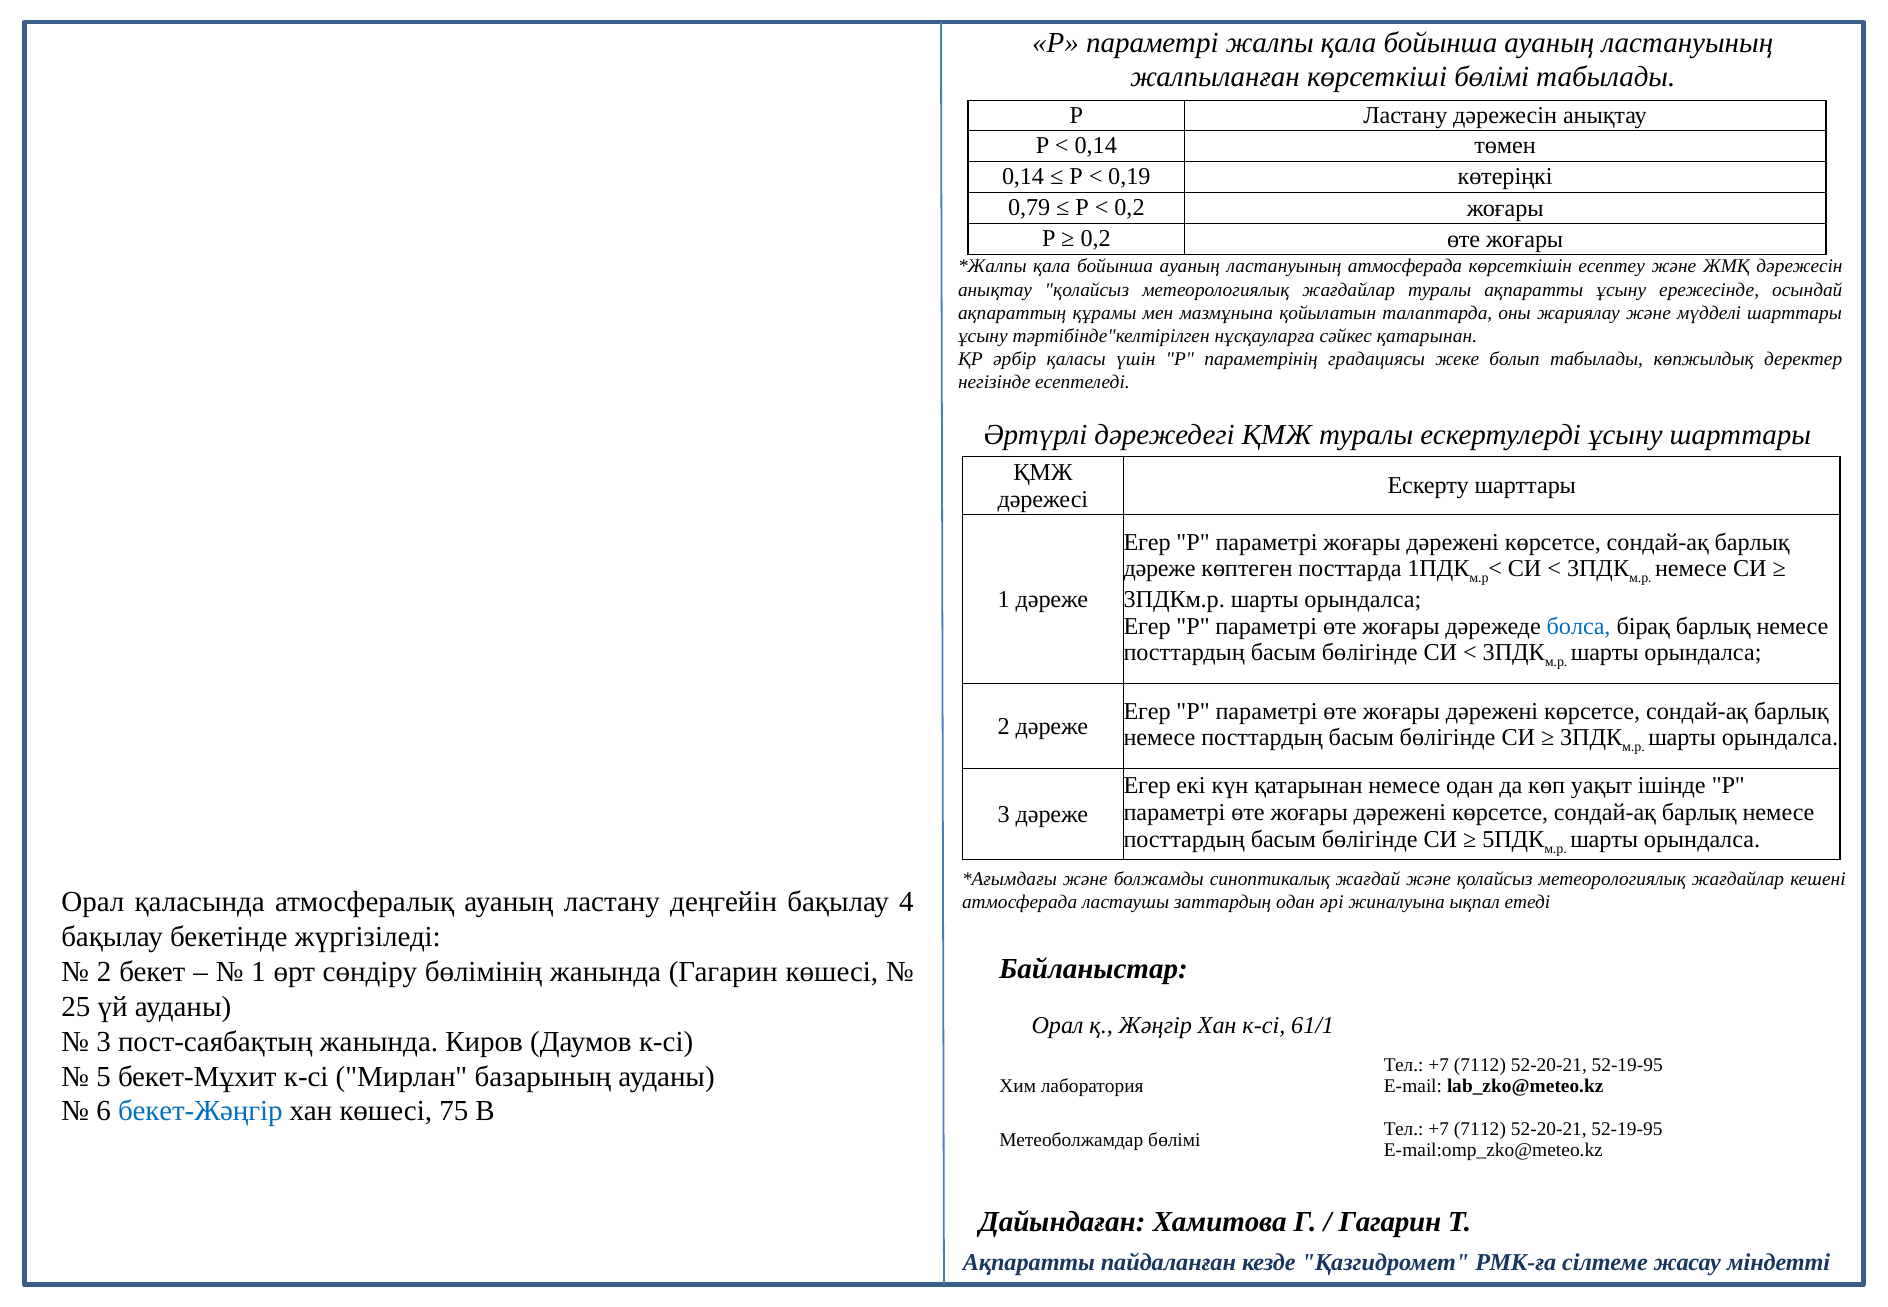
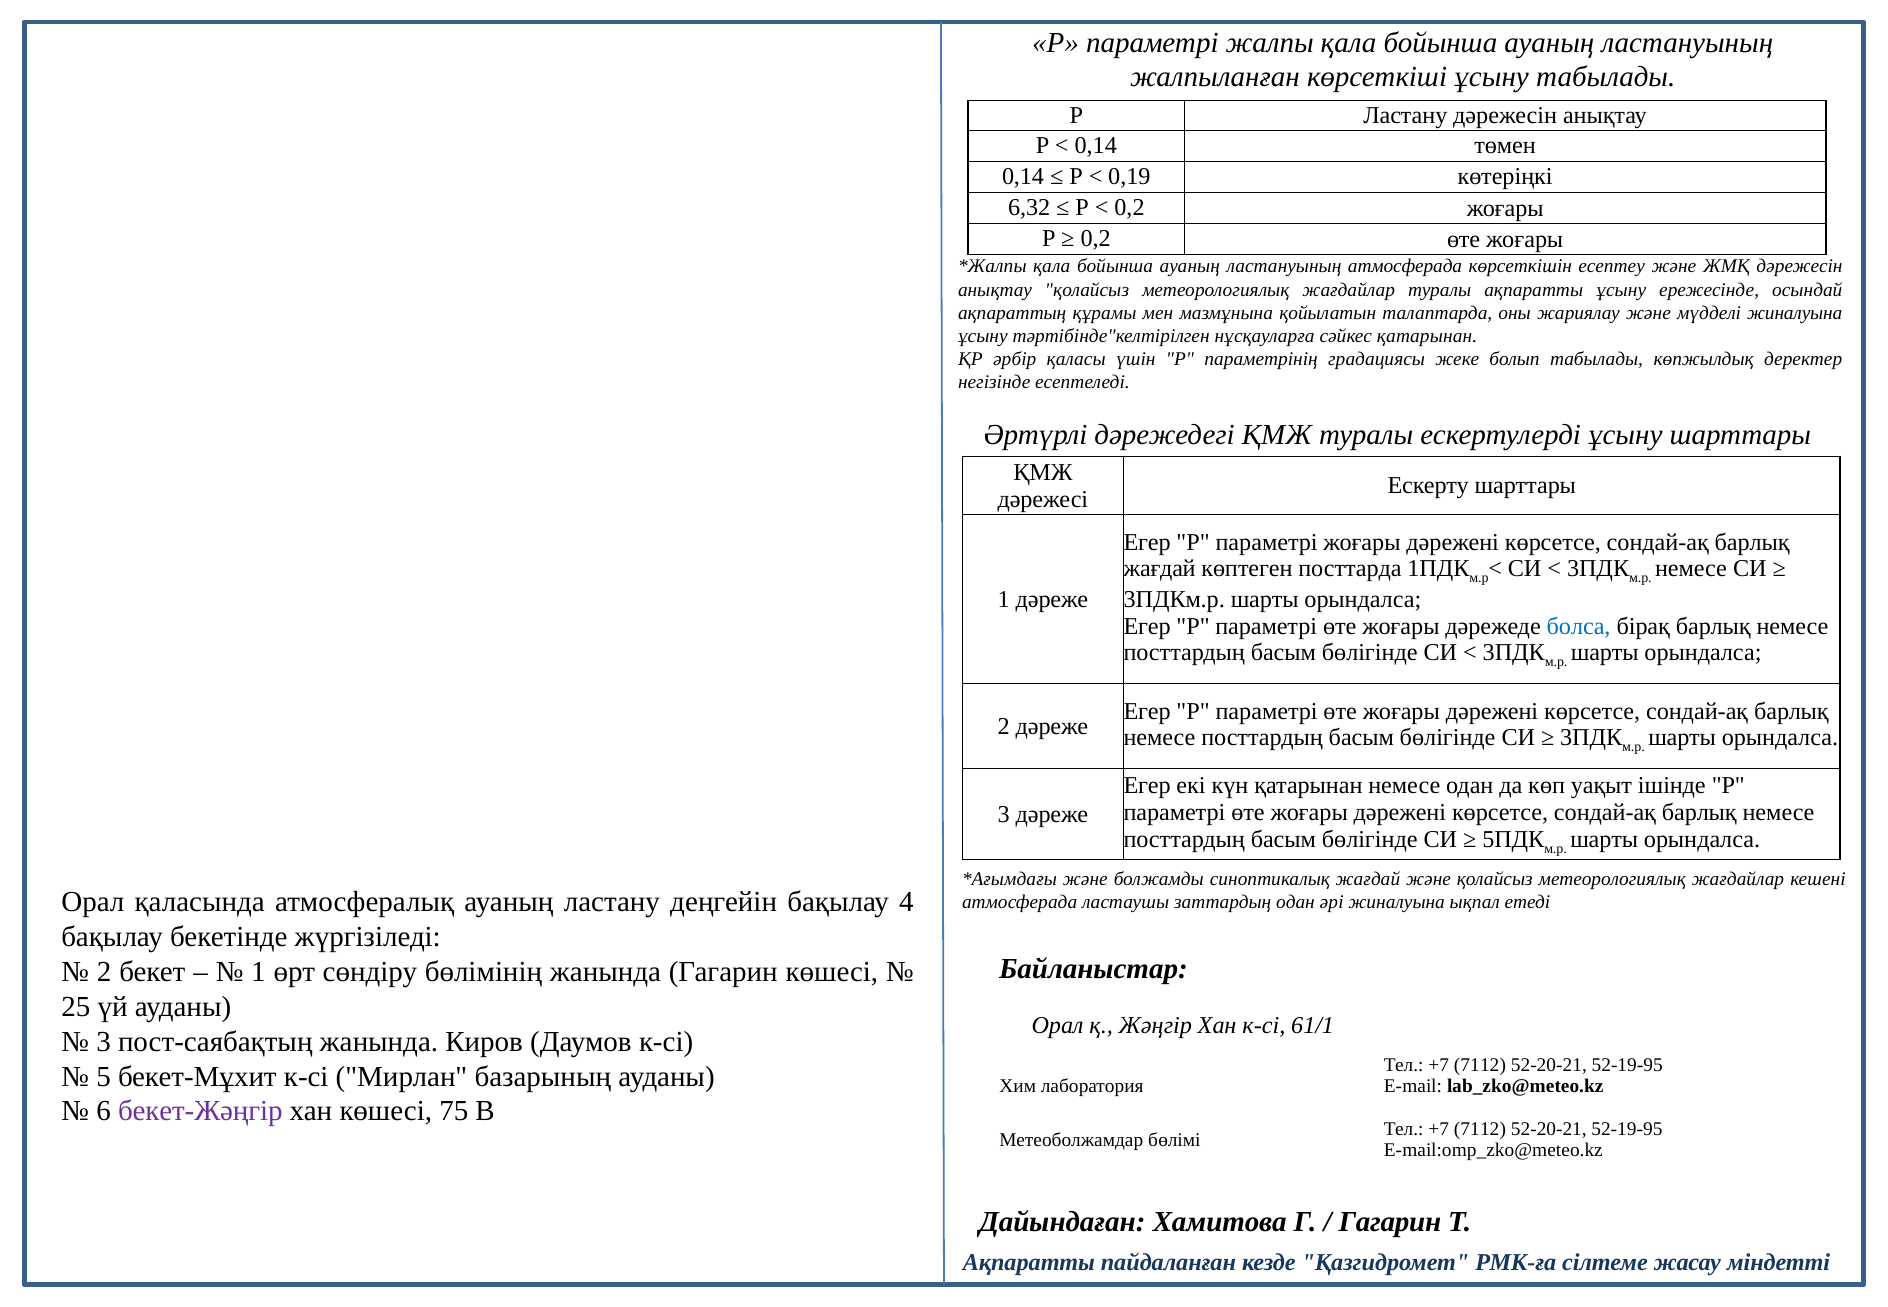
көрсеткіші бөлімі: бөлімі -> ұсыну
0,79: 0,79 -> 6,32
мүдделі шарттары: шарттары -> жиналуына
дәреже at (1160, 569): дәреже -> жағдай
бекет-Жәңгір colour: blue -> purple
